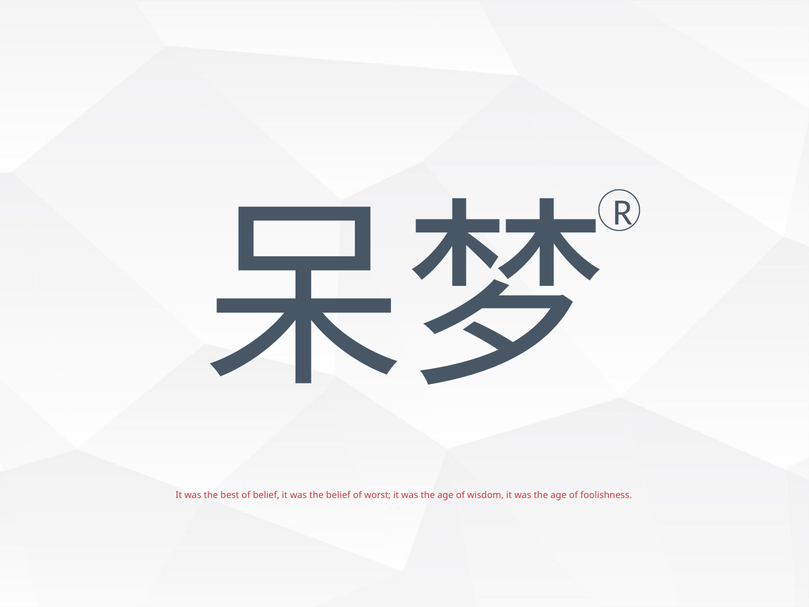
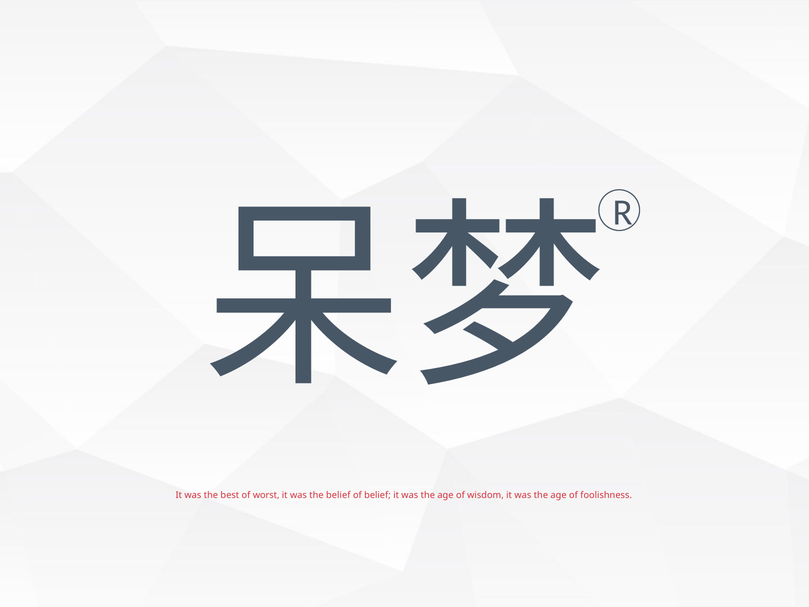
of belief: belief -> worst
of worst: worst -> belief
